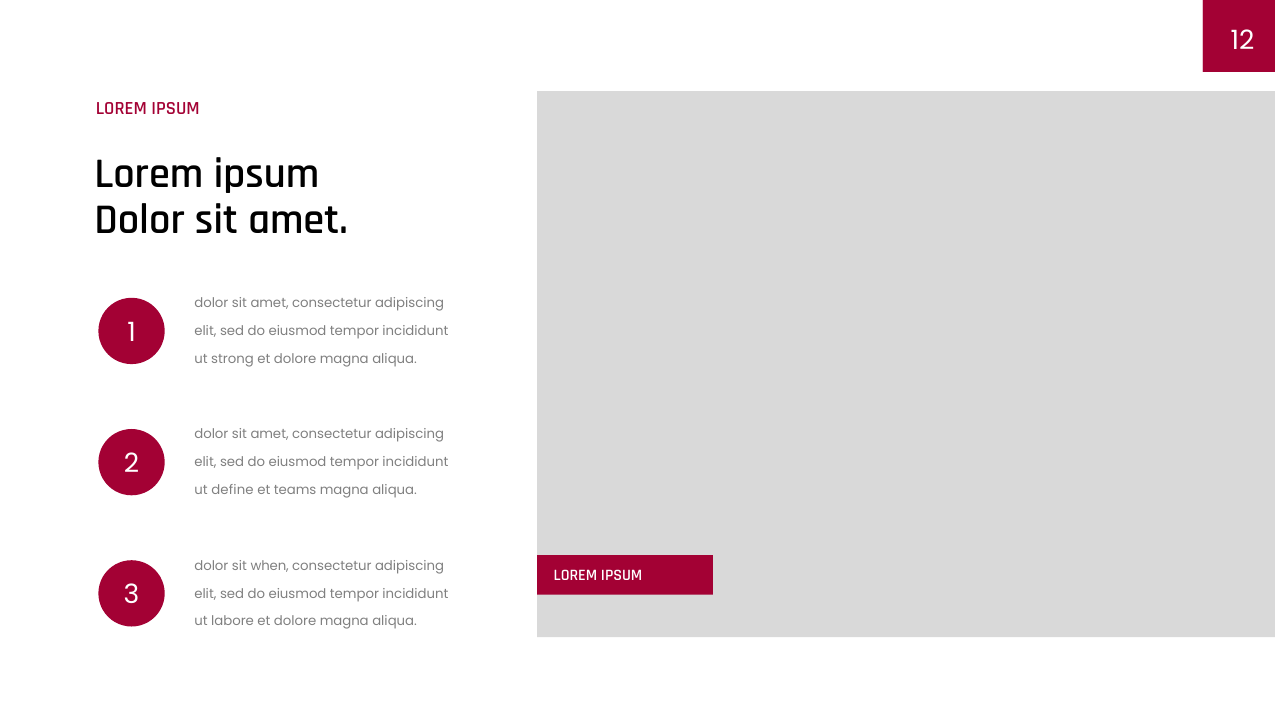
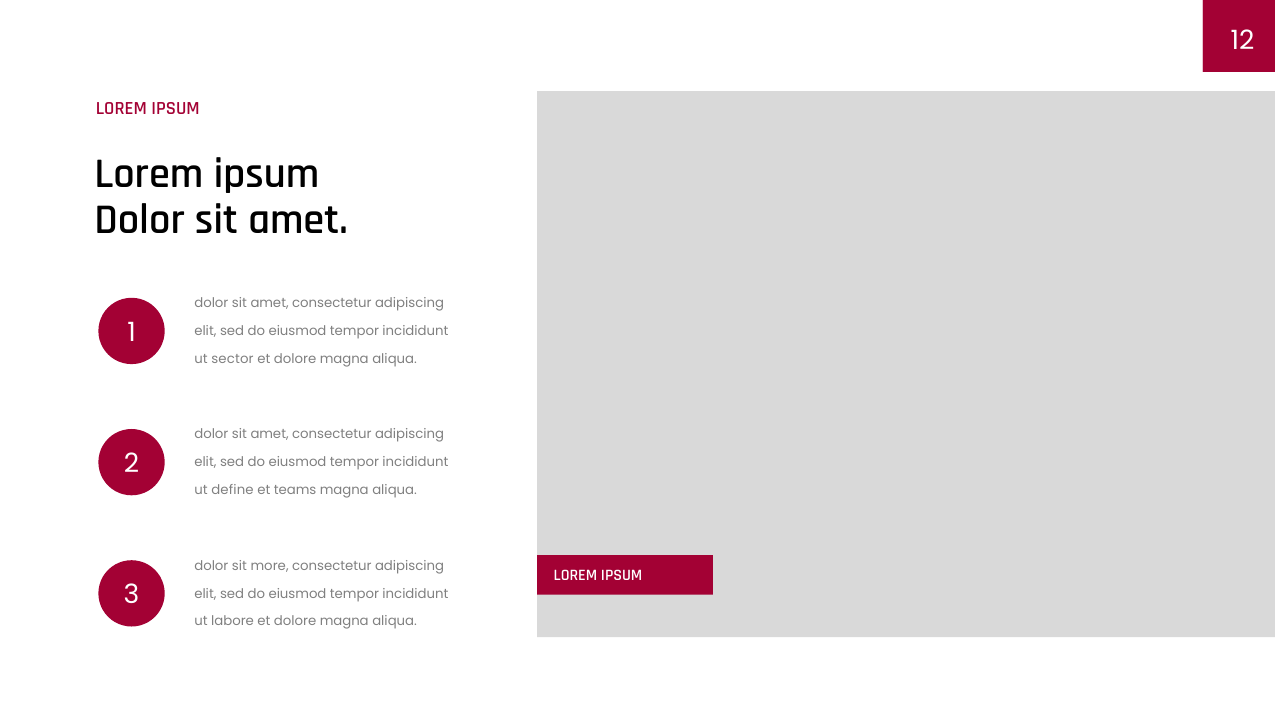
strong: strong -> sector
when: when -> more
